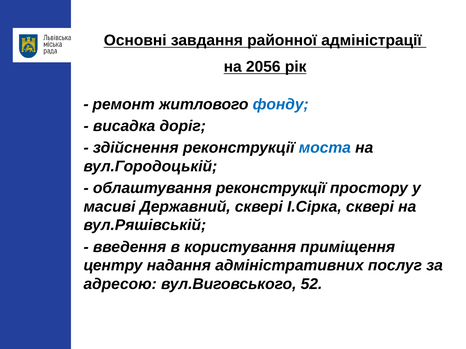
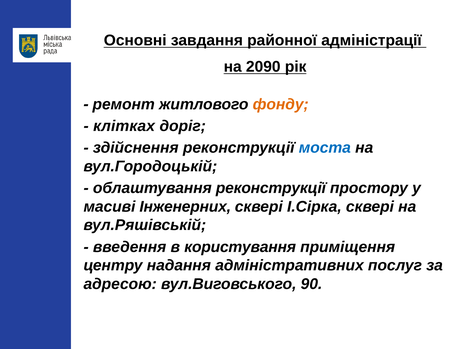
2056: 2056 -> 2090
фонду colour: blue -> orange
висадка: висадка -> клітках
Державний: Державний -> Інженерних
52: 52 -> 90
